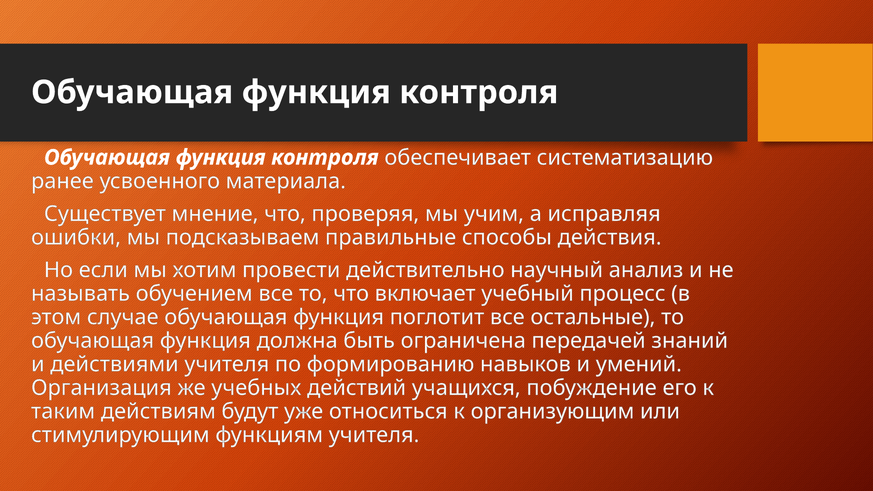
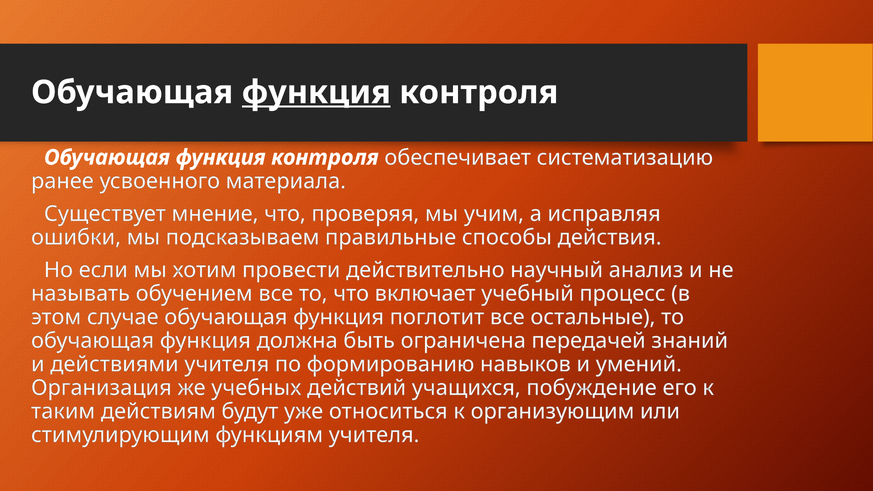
функция at (316, 92) underline: none -> present
